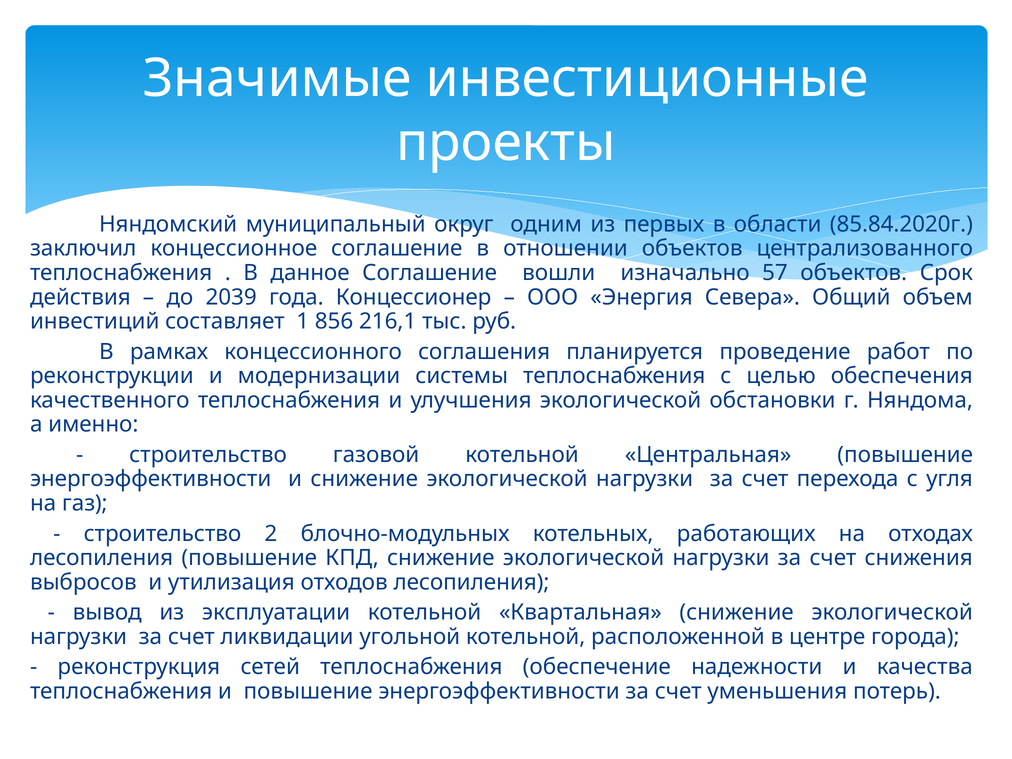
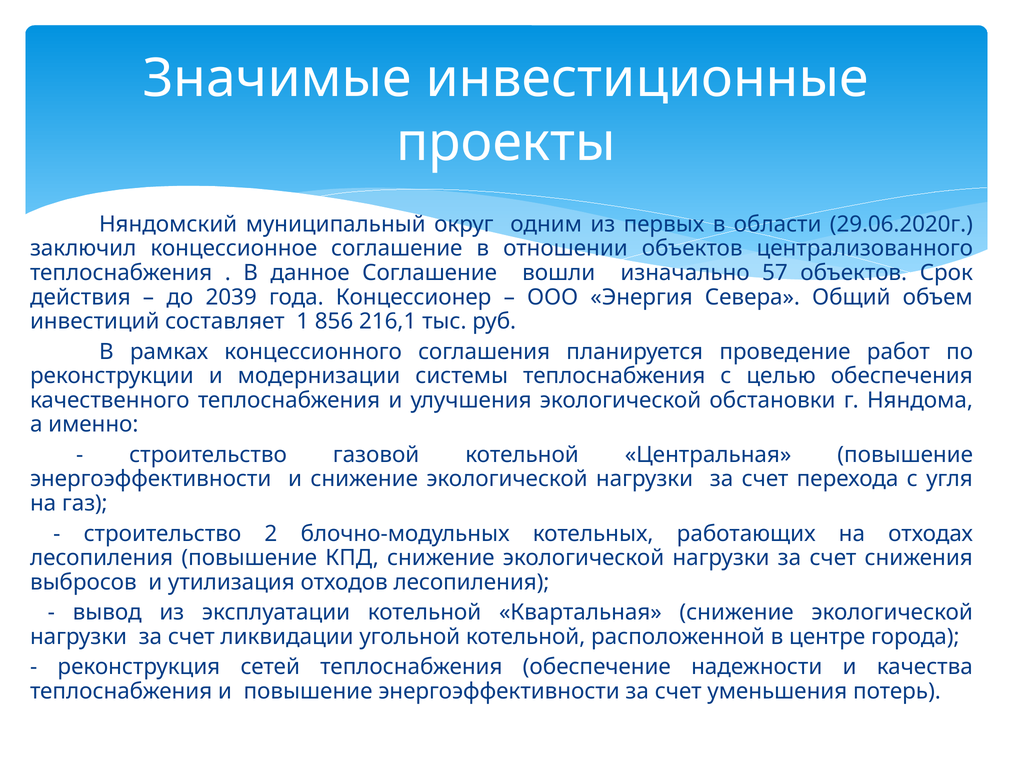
85.84.2020г: 85.84.2020г -> 29.06.2020г
